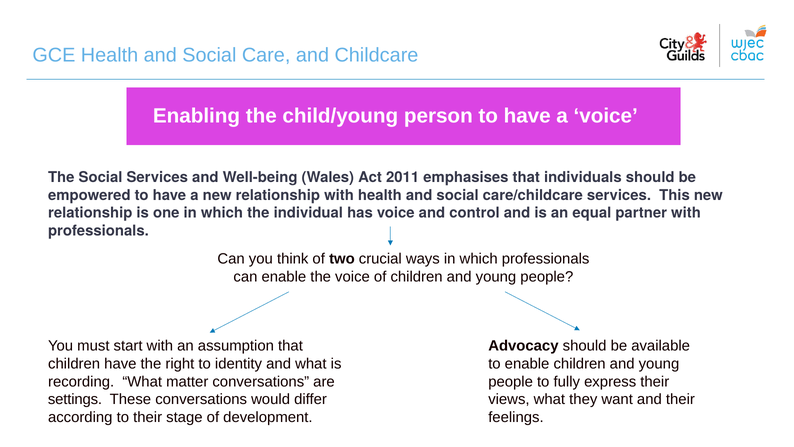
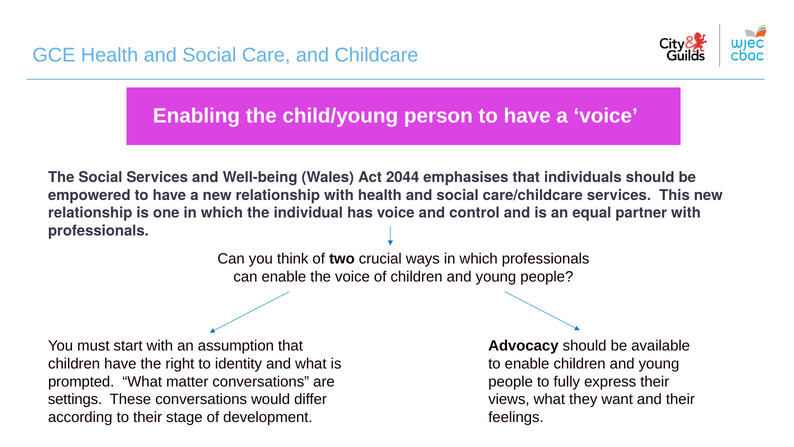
2011: 2011 -> 2044
recording: recording -> prompted
